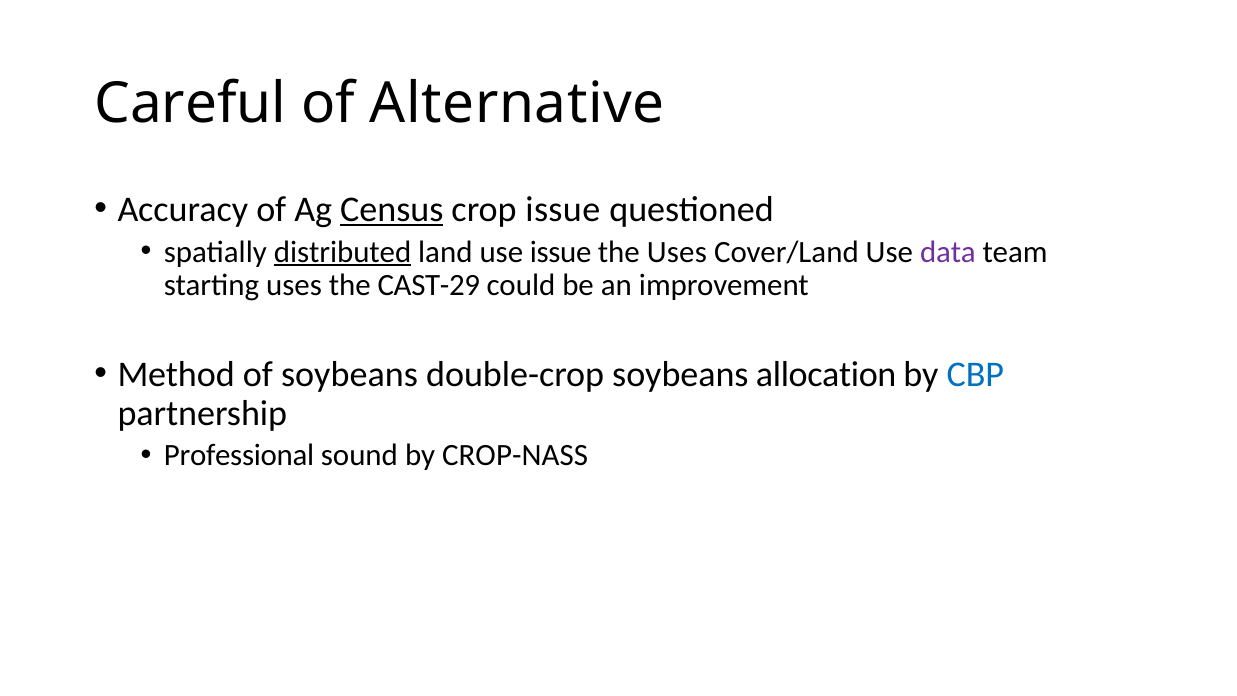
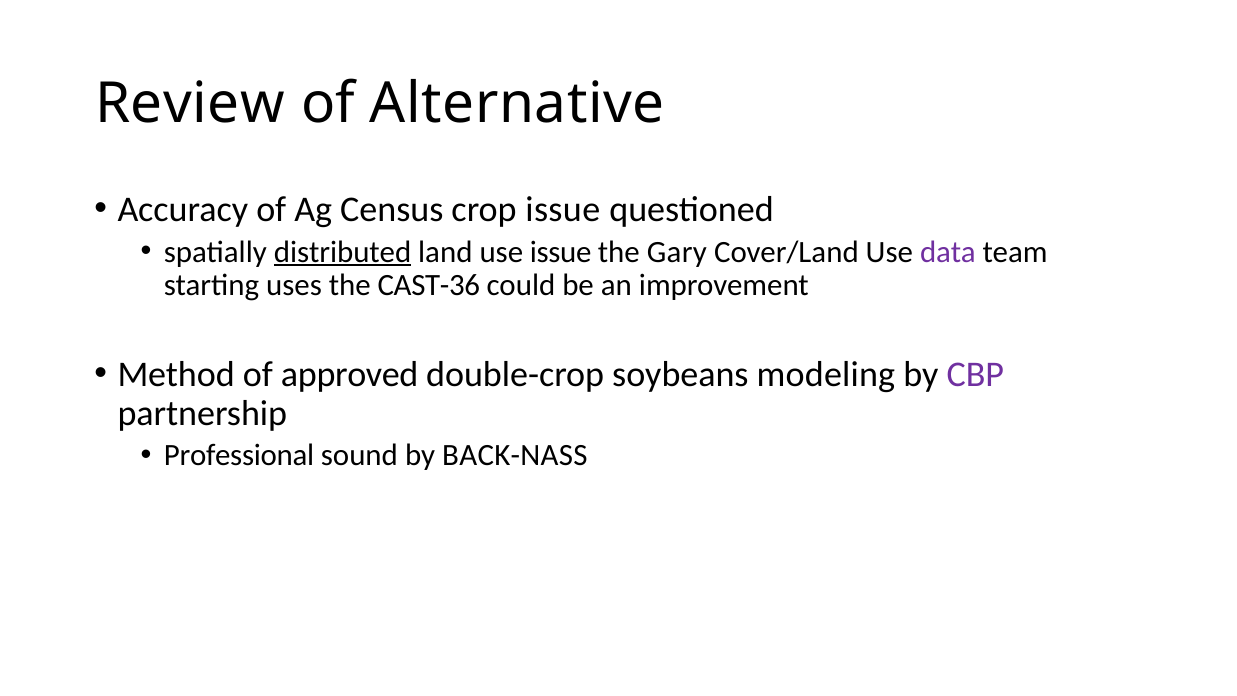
Careful: Careful -> Review
Census underline: present -> none
the Uses: Uses -> Gary
CAST-29: CAST-29 -> CAST-36
of soybeans: soybeans -> approved
allocation: allocation -> modeling
CBP colour: blue -> purple
CROP-NASS: CROP-NASS -> BACK-NASS
